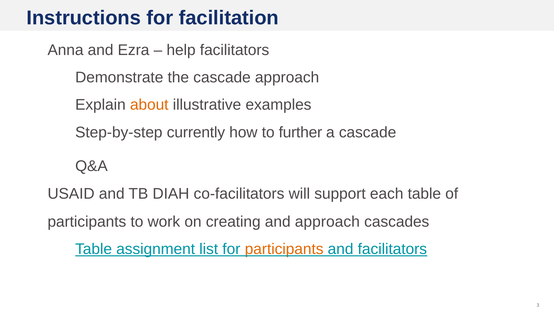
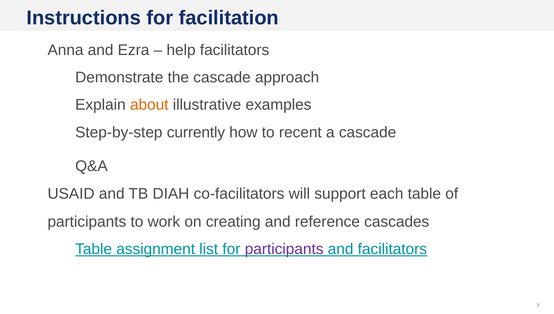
further: further -> recent
and approach: approach -> reference
participants at (284, 249) colour: orange -> purple
